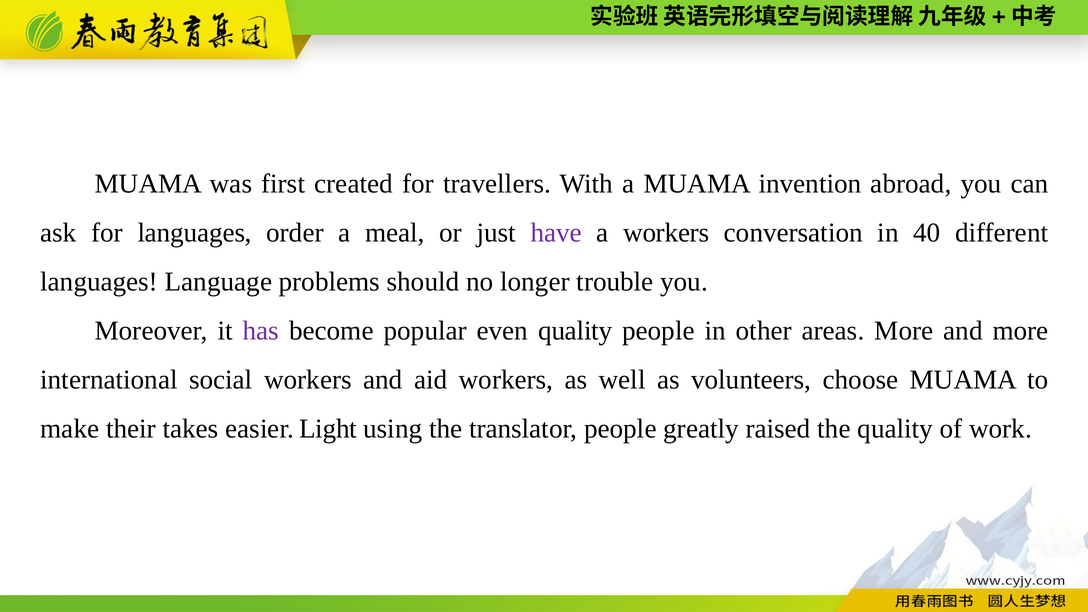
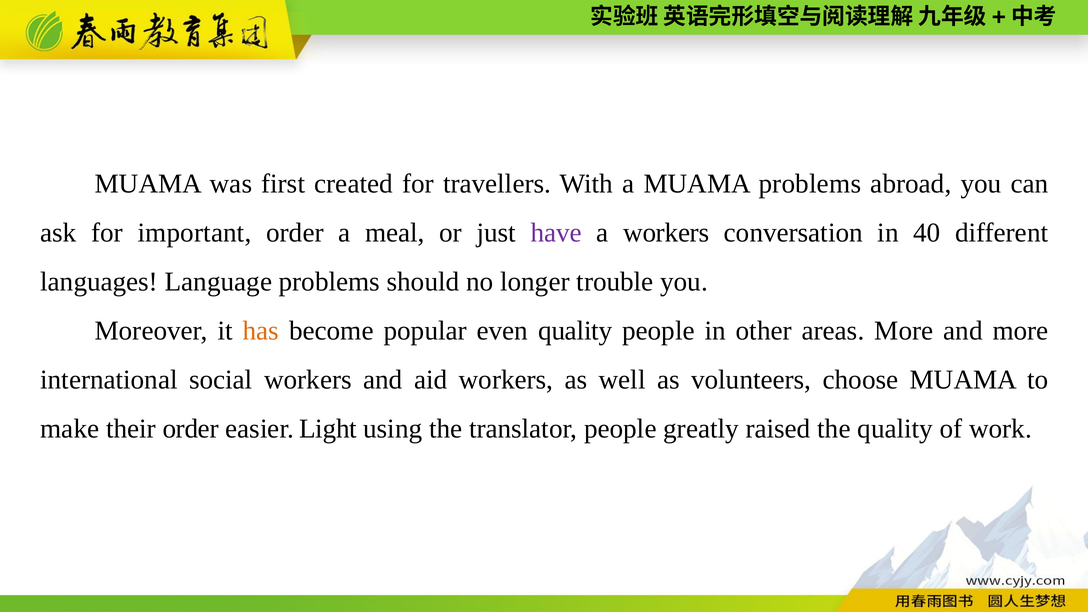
MUAMA invention: invention -> problems
for languages: languages -> important
has colour: purple -> orange
their takes: takes -> order
